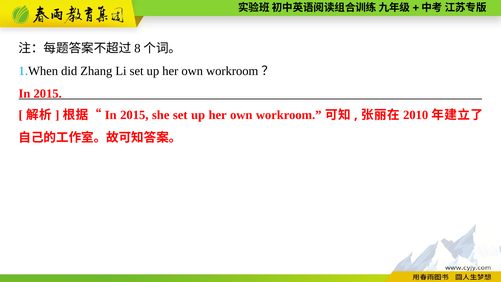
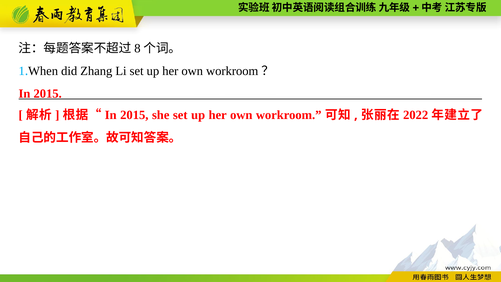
2010: 2010 -> 2022
